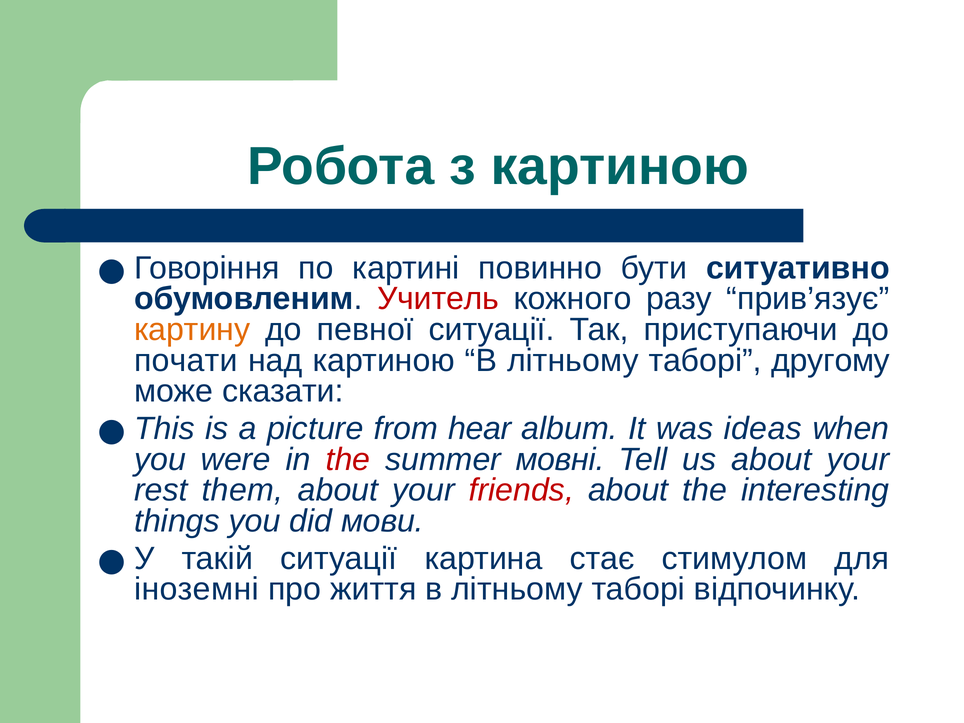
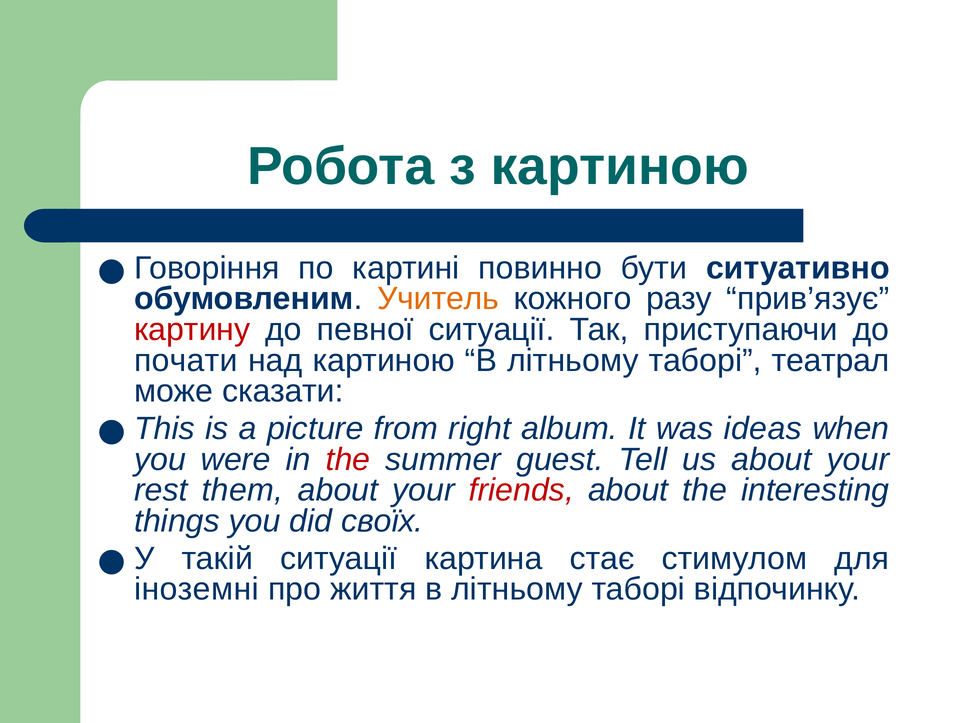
Учитель colour: red -> orange
картину colour: orange -> red
другому: другому -> театрал
hear: hear -> right
мовні: мовні -> guest
мови: мови -> своїх
